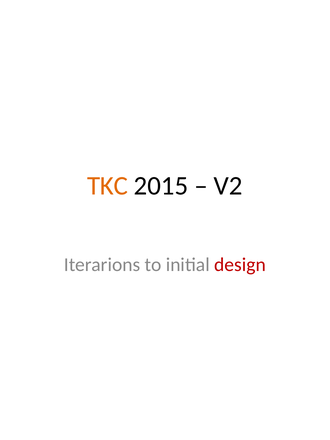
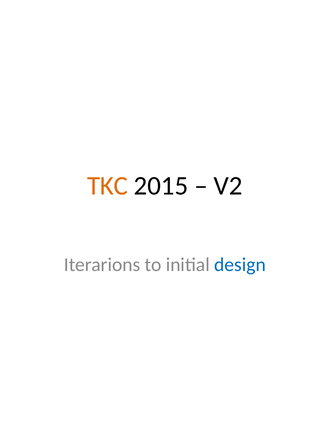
design colour: red -> blue
